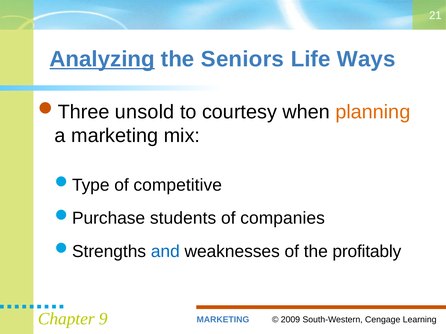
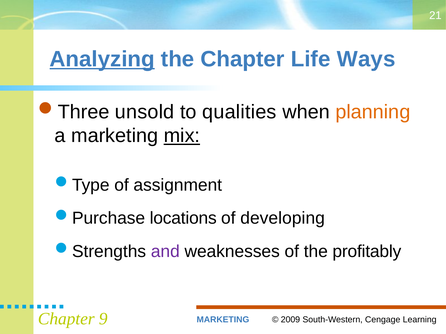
the Seniors: Seniors -> Chapter
courtesy: courtesy -> qualities
mix underline: none -> present
competitive: competitive -> assignment
students: students -> locations
companies: companies -> developing
and colour: blue -> purple
